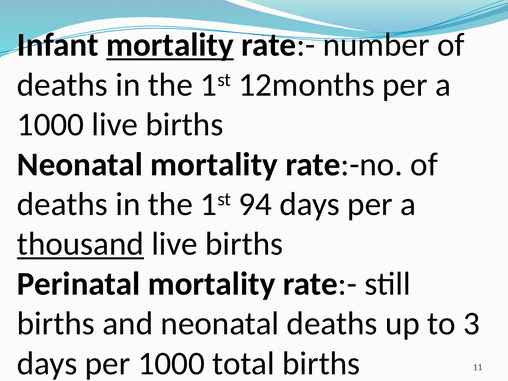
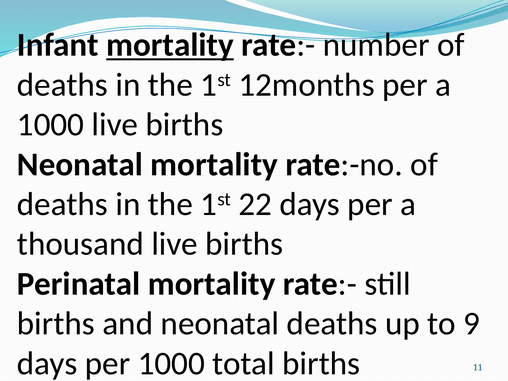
94: 94 -> 22
thousand underline: present -> none
3: 3 -> 9
